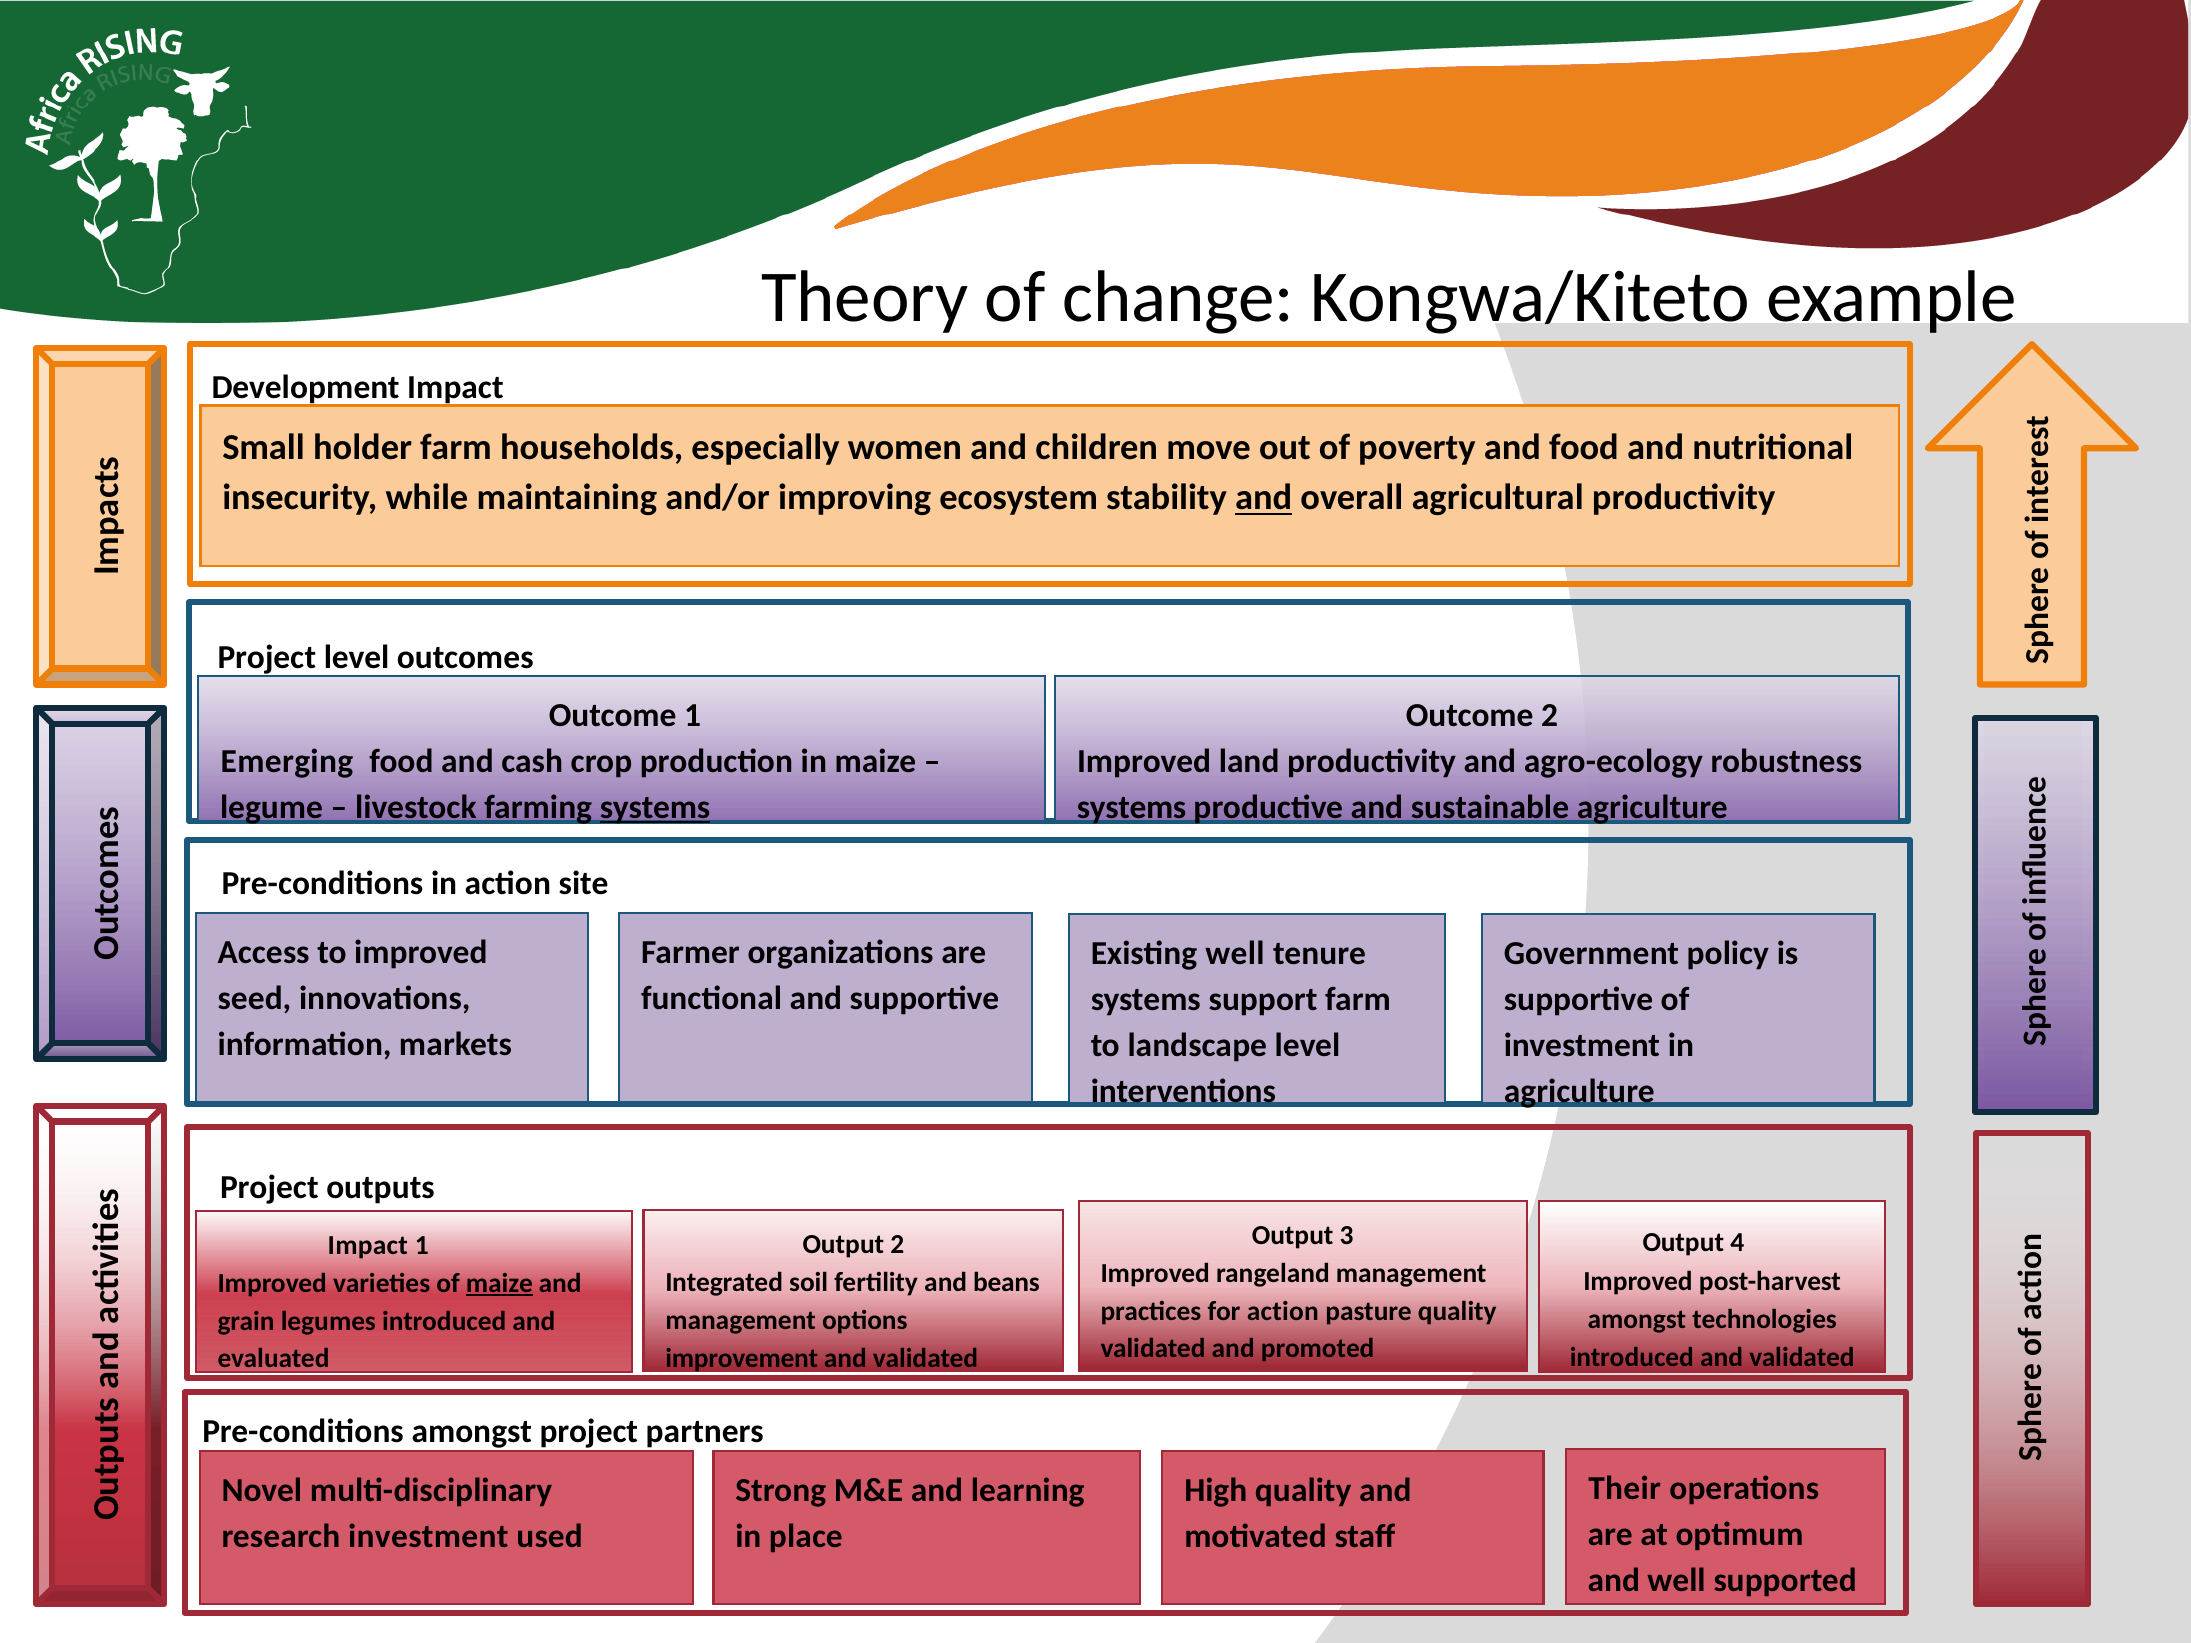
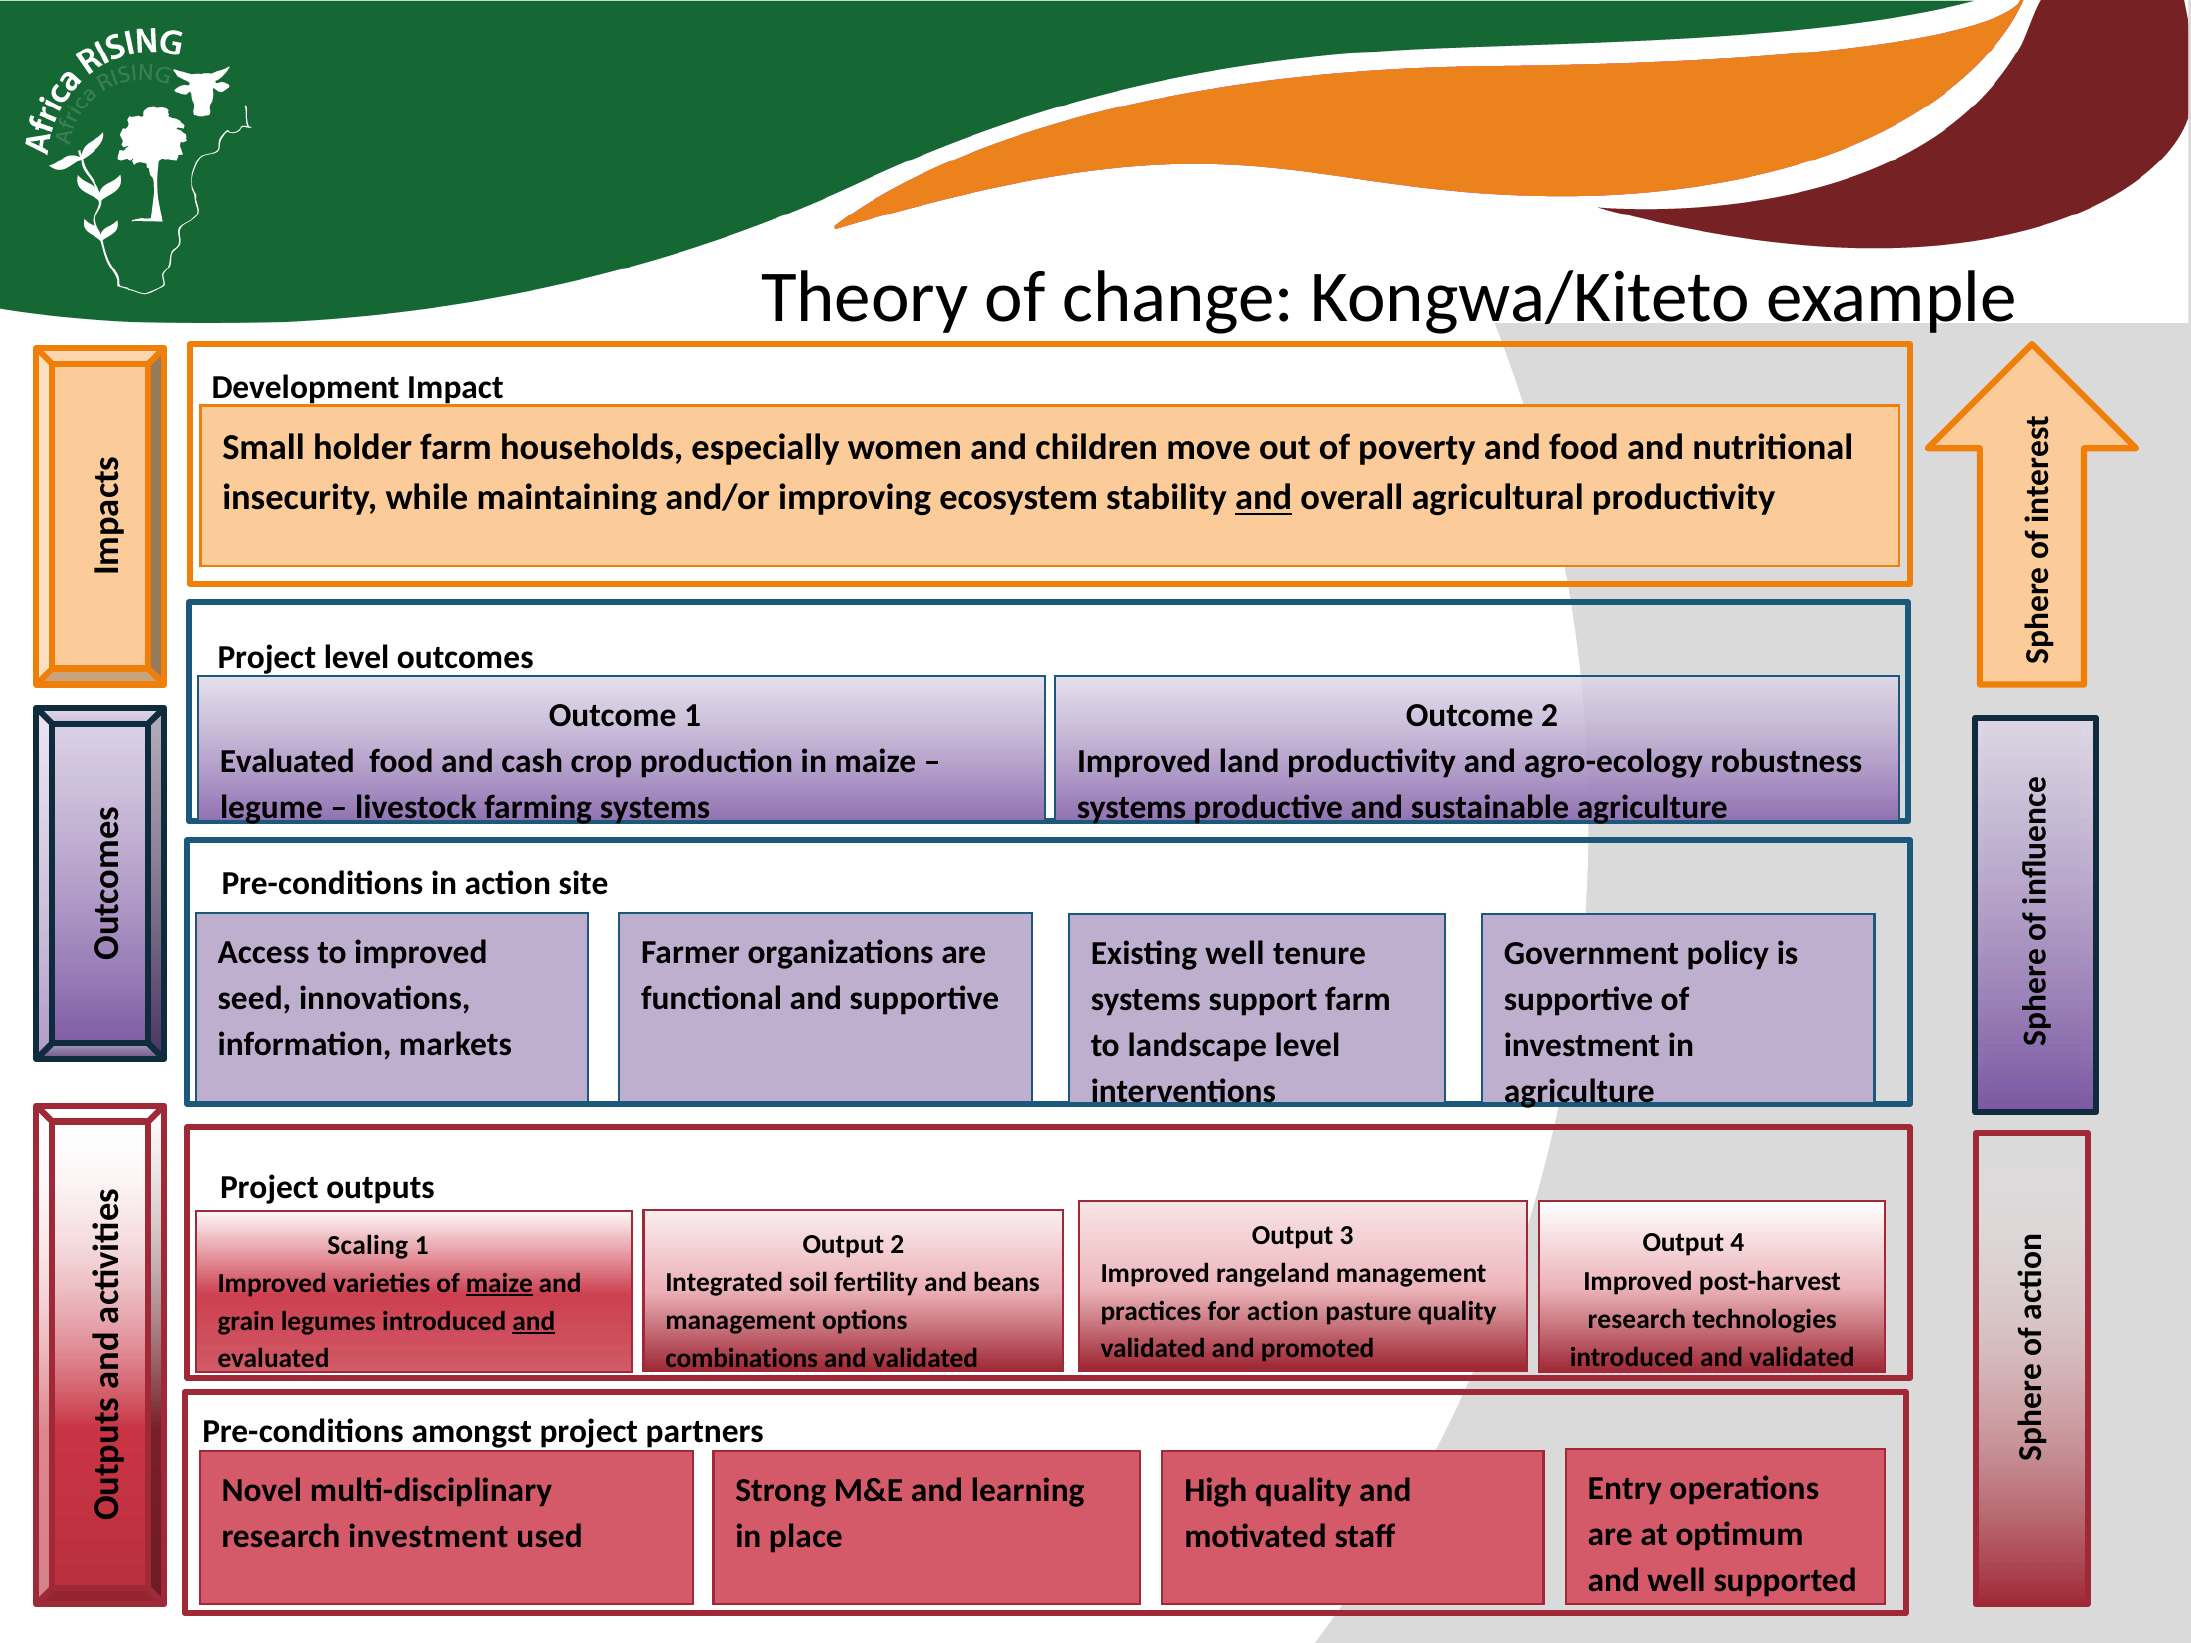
Emerging at (287, 761): Emerging -> Evaluated
systems at (655, 807) underline: present -> none
Impact at (368, 1245): Impact -> Scaling
amongst at (1637, 1319): amongst -> research
and at (534, 1321) underline: none -> present
improvement: improvement -> combinations
Their: Their -> Entry
